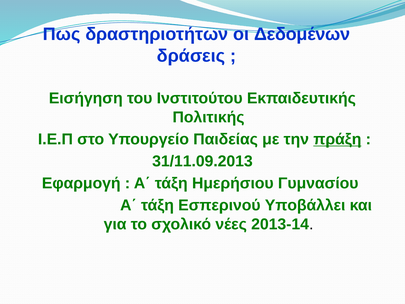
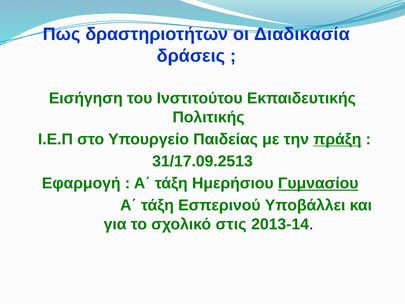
Δεδομένων: Δεδομένων -> Διαδικασία
31/11.09.2013: 31/11.09.2013 -> 31/17.09.2513
Γυμνασίου underline: none -> present
νέες: νέες -> στις
